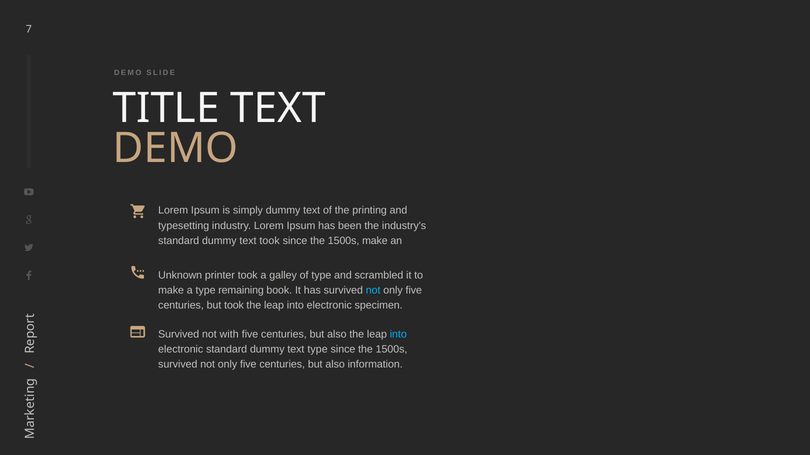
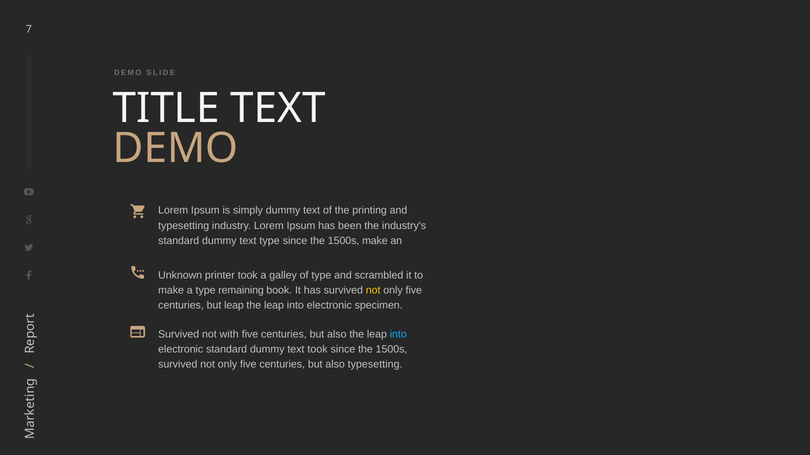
text took: took -> type
not at (373, 291) colour: light blue -> yellow
but took: took -> leap
text type: type -> took
also information: information -> typesetting
